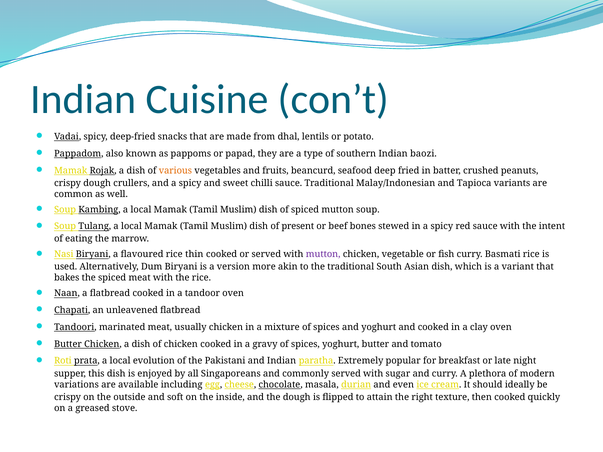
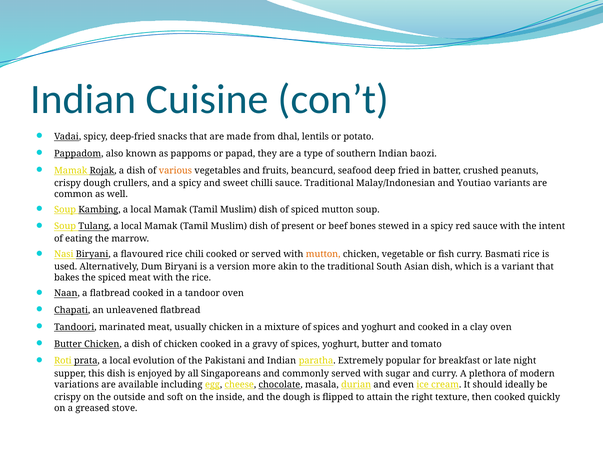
Tapioca: Tapioca -> Youtiao
thin: thin -> chili
mutton at (323, 254) colour: purple -> orange
